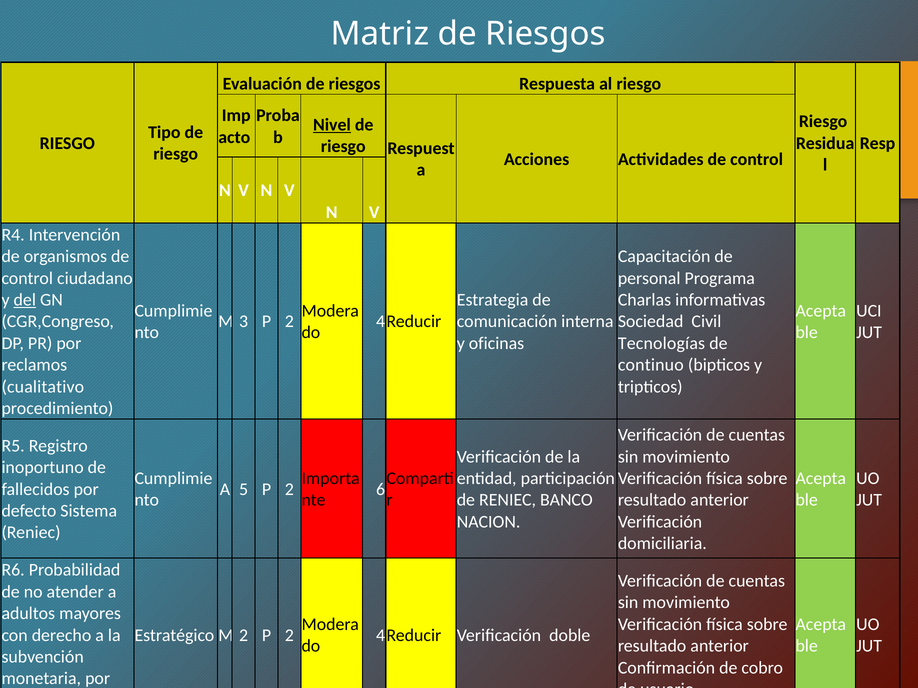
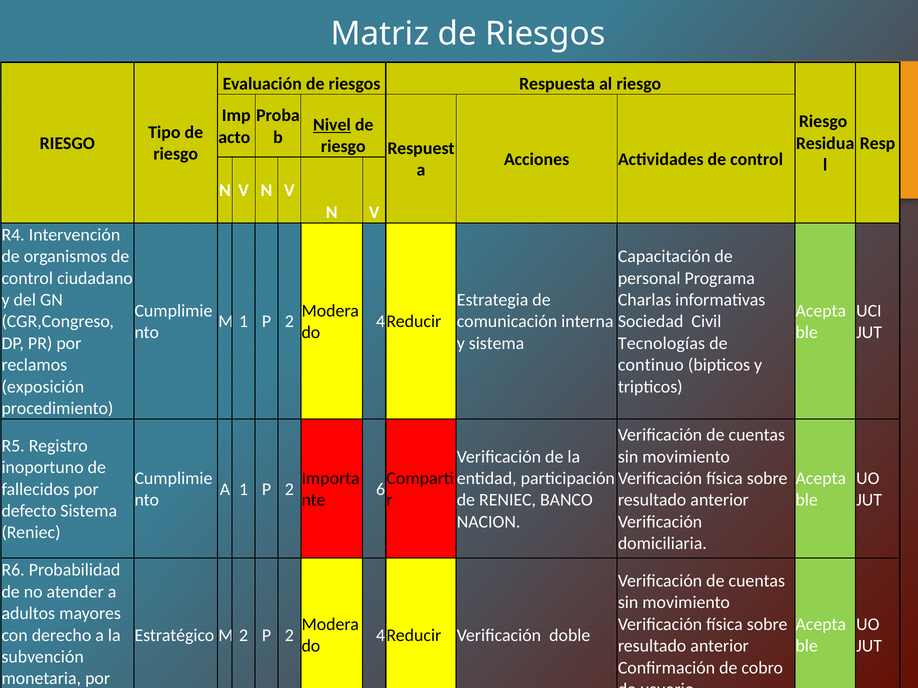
del underline: present -> none
M 3: 3 -> 1
y oficinas: oficinas -> sistema
cualitativo: cualitativo -> exposición
A 5: 5 -> 1
